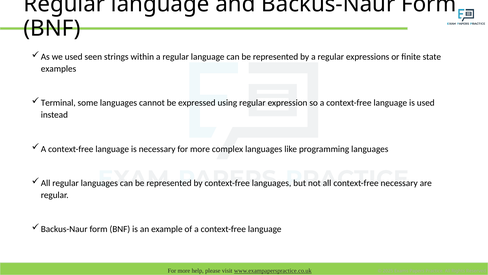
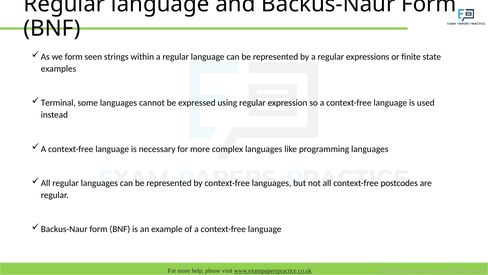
we used: used -> form
context-free necessary: necessary -> postcodes
